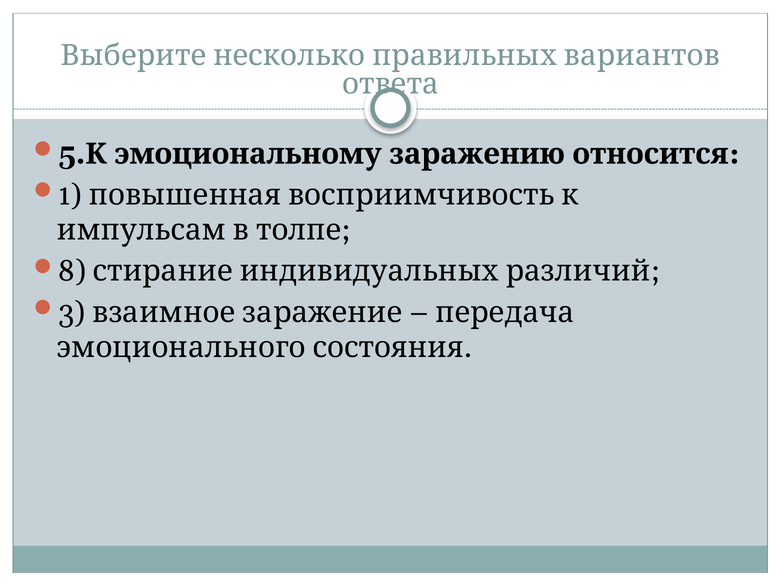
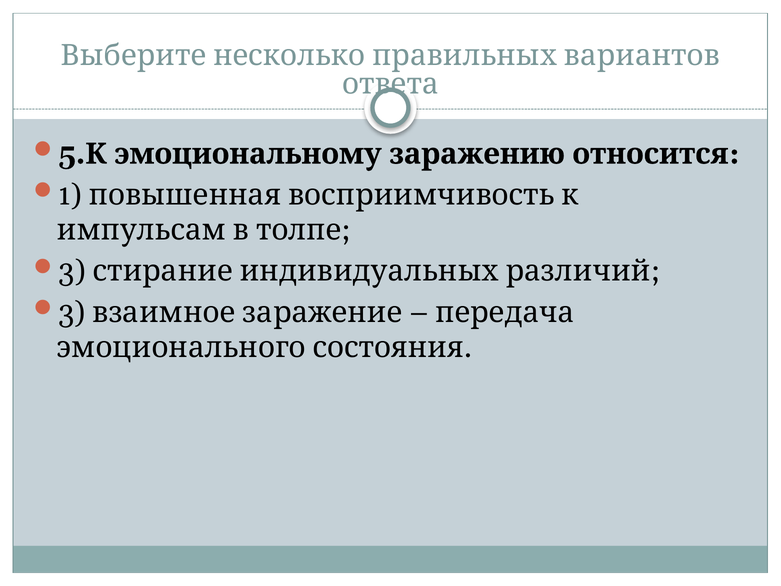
8 at (72, 271): 8 -> 3
